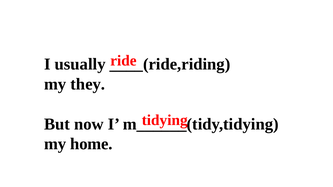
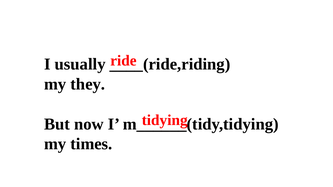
home: home -> times
